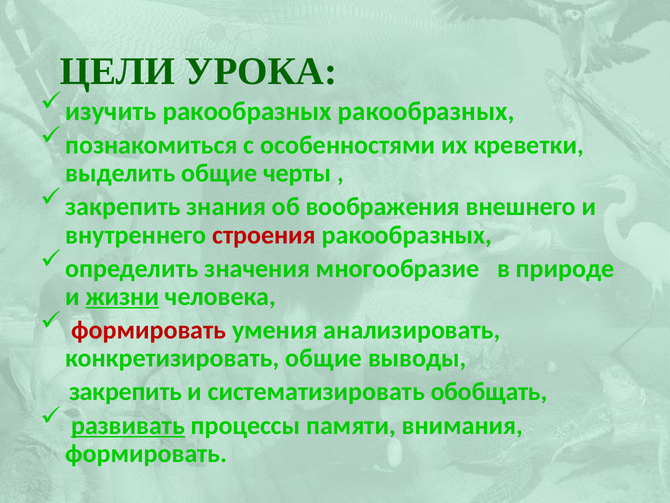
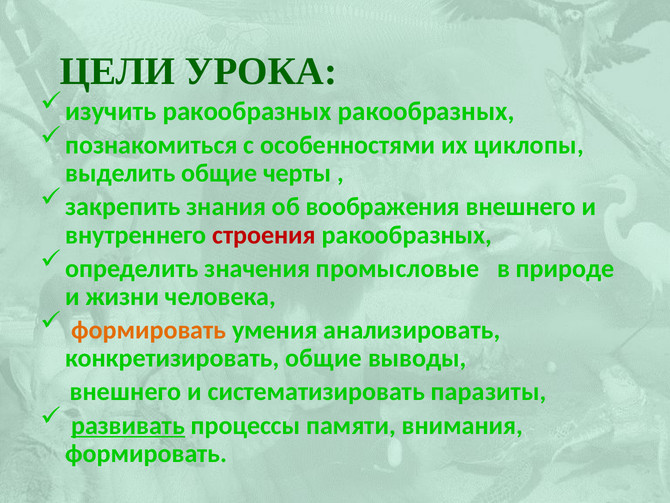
креветки: креветки -> циклопы
многообразие: многообразие -> промысловые
жизни underline: present -> none
формировать at (149, 330) colour: red -> orange
закрепить at (126, 391): закрепить -> внешнего
обобщать: обобщать -> паразиты
